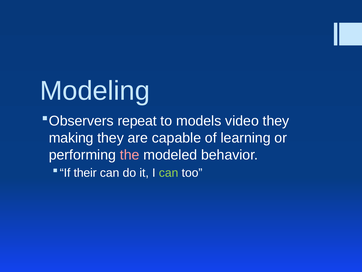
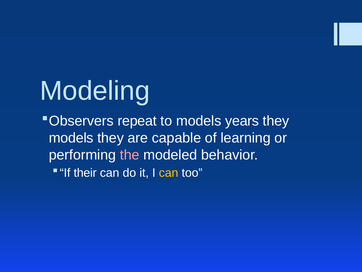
video: video -> years
making at (71, 138): making -> models
can at (169, 173) colour: light green -> yellow
